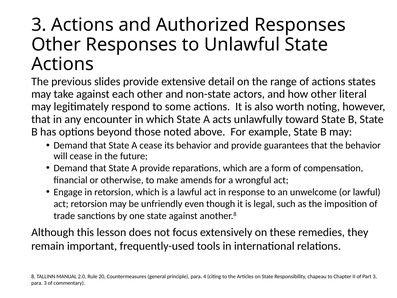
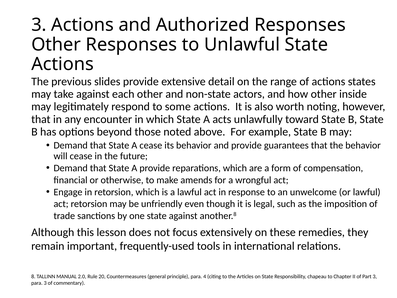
literal: literal -> inside
